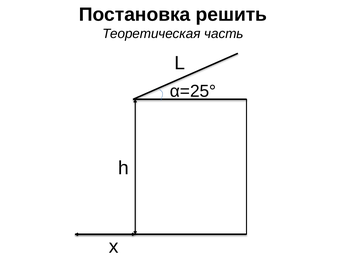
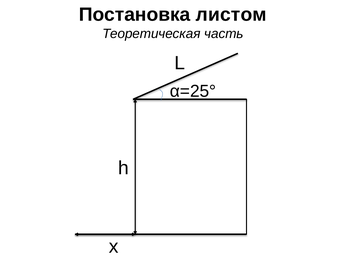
решить: решить -> листом
